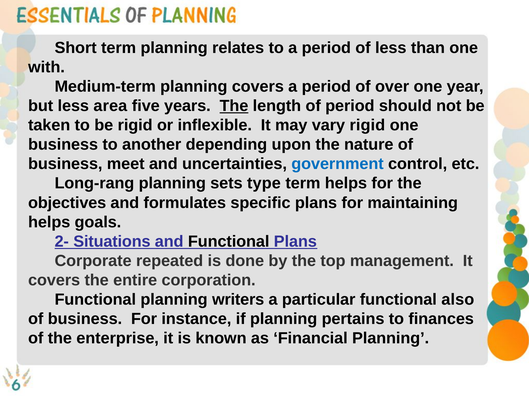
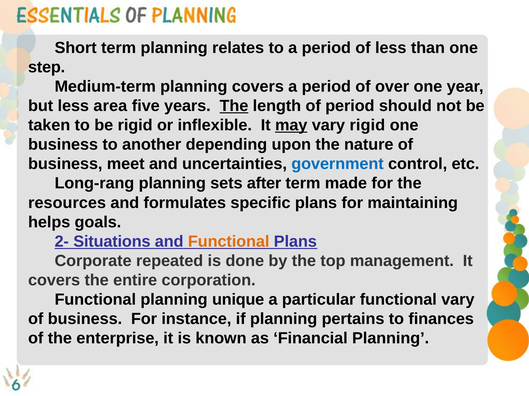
with: with -> step
may underline: none -> present
type: type -> after
term helps: helps -> made
objectives: objectives -> resources
Functional at (229, 242) colour: black -> orange
writers: writers -> unique
functional also: also -> vary
